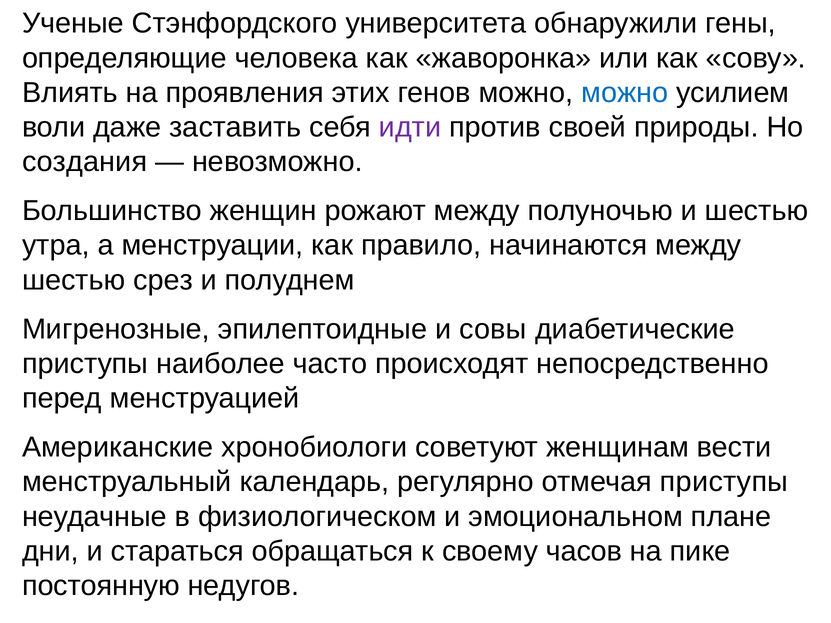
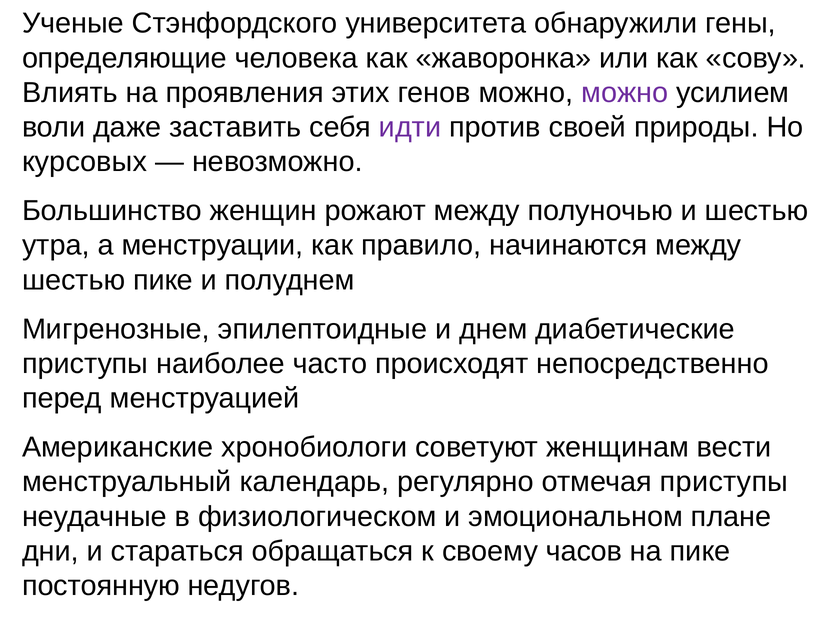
можно at (625, 93) colour: blue -> purple
создания: создания -> курсовых
шестью срез: срез -> пике
совы: совы -> днем
